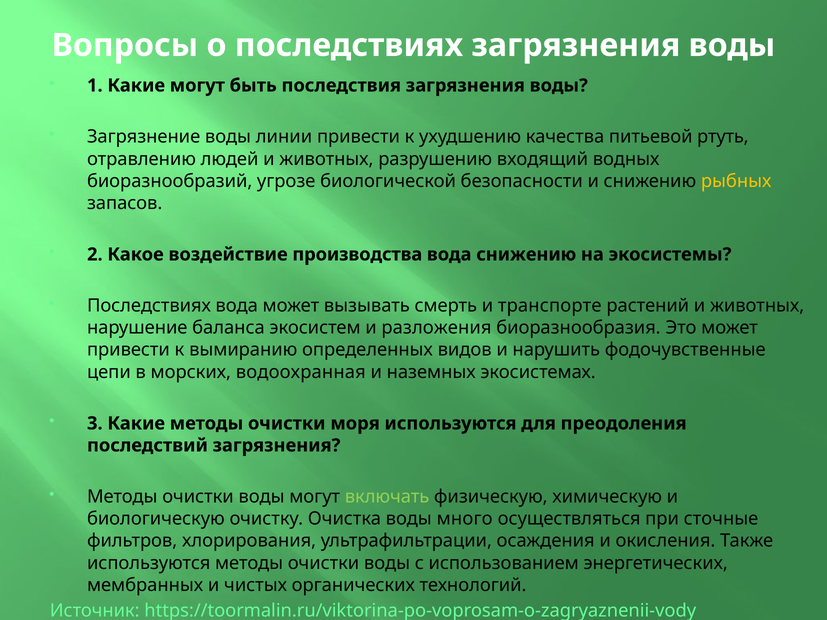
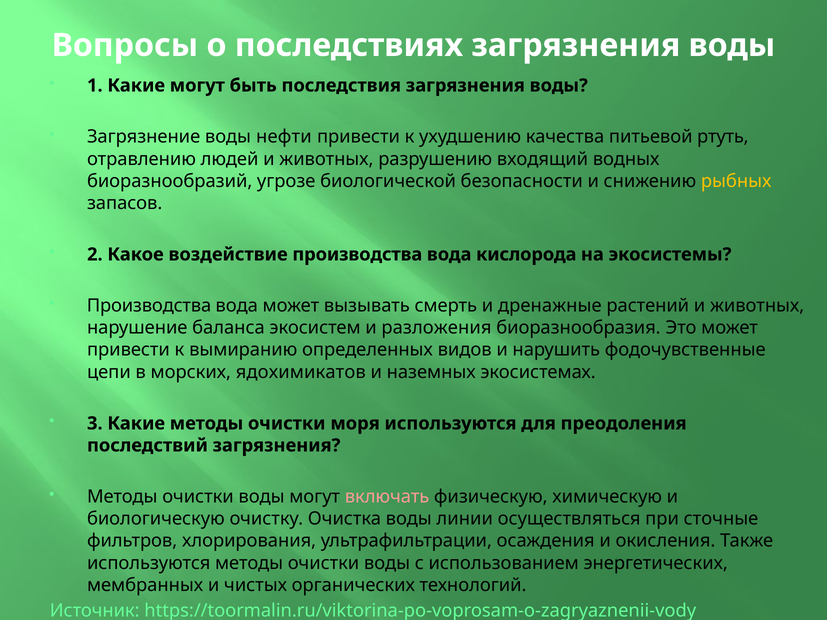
линии: линии -> нефти
вода снижению: снижению -> кислорода
Последствиях at (149, 306): Последствиях -> Производства
транспорте: транспорте -> дренажные
водоохранная: водоохранная -> ядохимикатов
включать colour: light green -> pink
много: много -> линии
